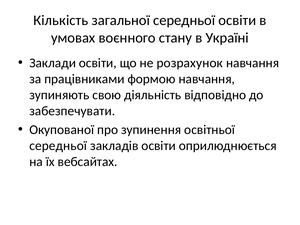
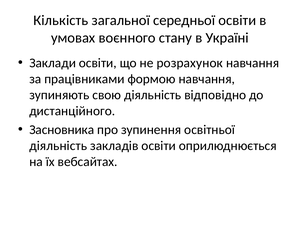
забезпечувати: забезпечувати -> дистанційного
Окупованої: Окупованої -> Засновника
середньої at (58, 146): середньої -> діяльність
